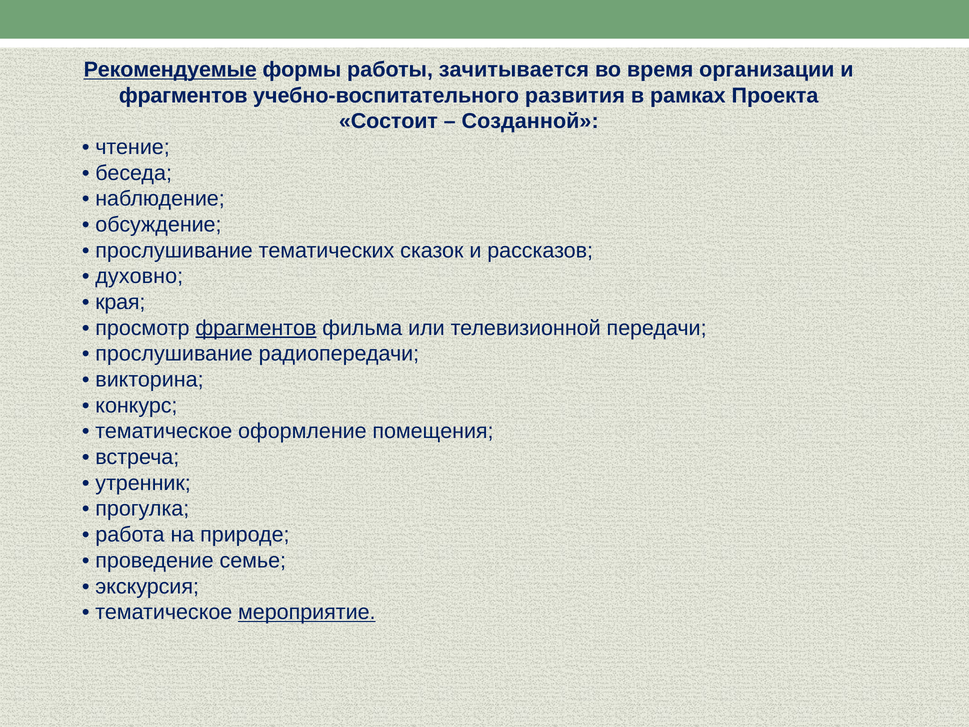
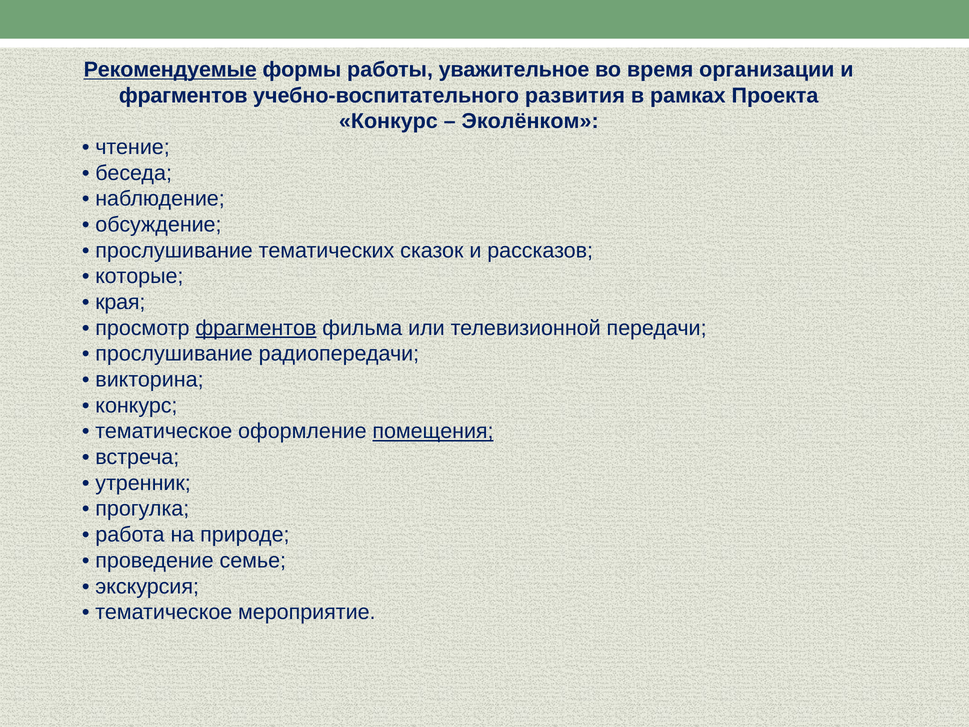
зачитывается: зачитывается -> уважительное
Состоит at (388, 121): Состоит -> Конкурс
Созданной: Созданной -> Эколёнком
духовно: духовно -> которые
помещения underline: none -> present
мероприятие underline: present -> none
